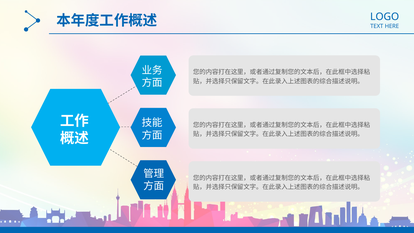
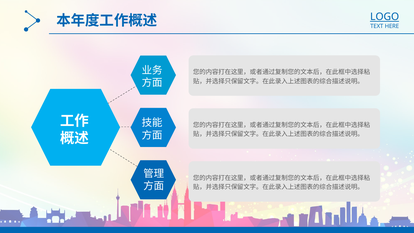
LOGO underline: none -> present
